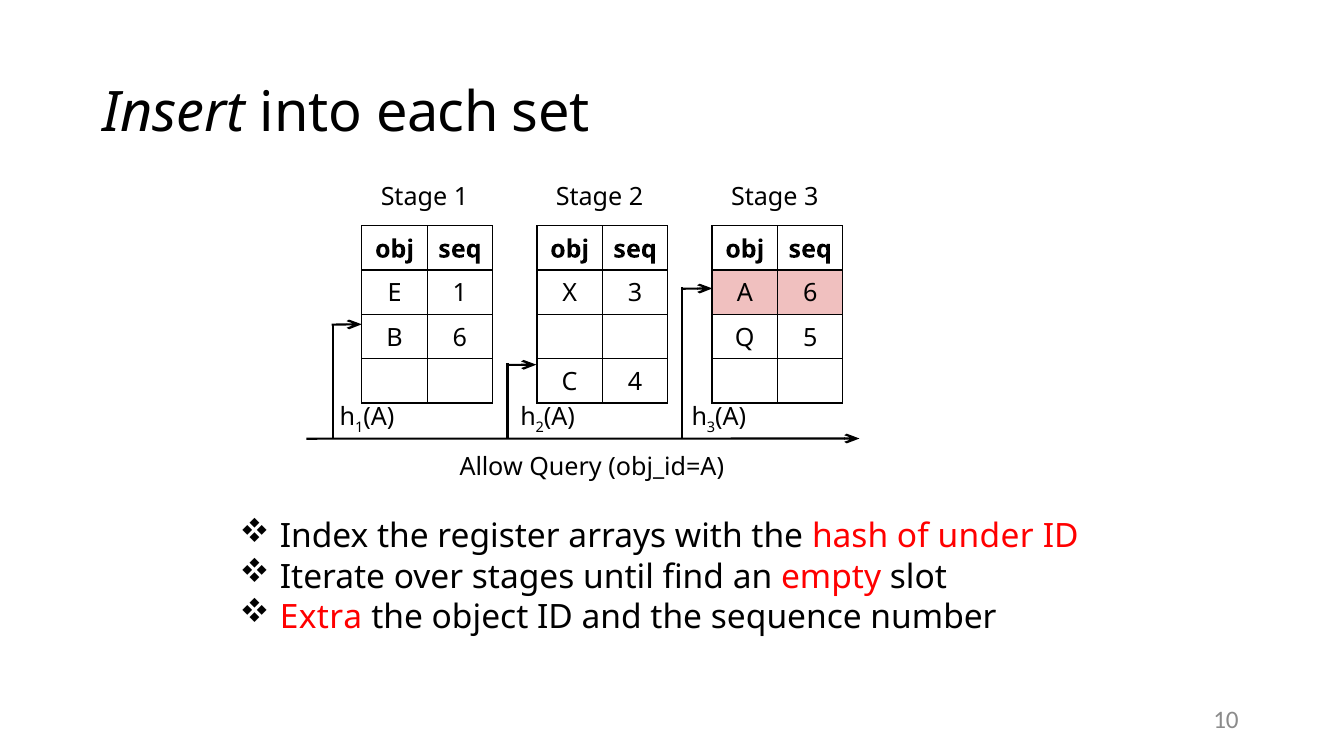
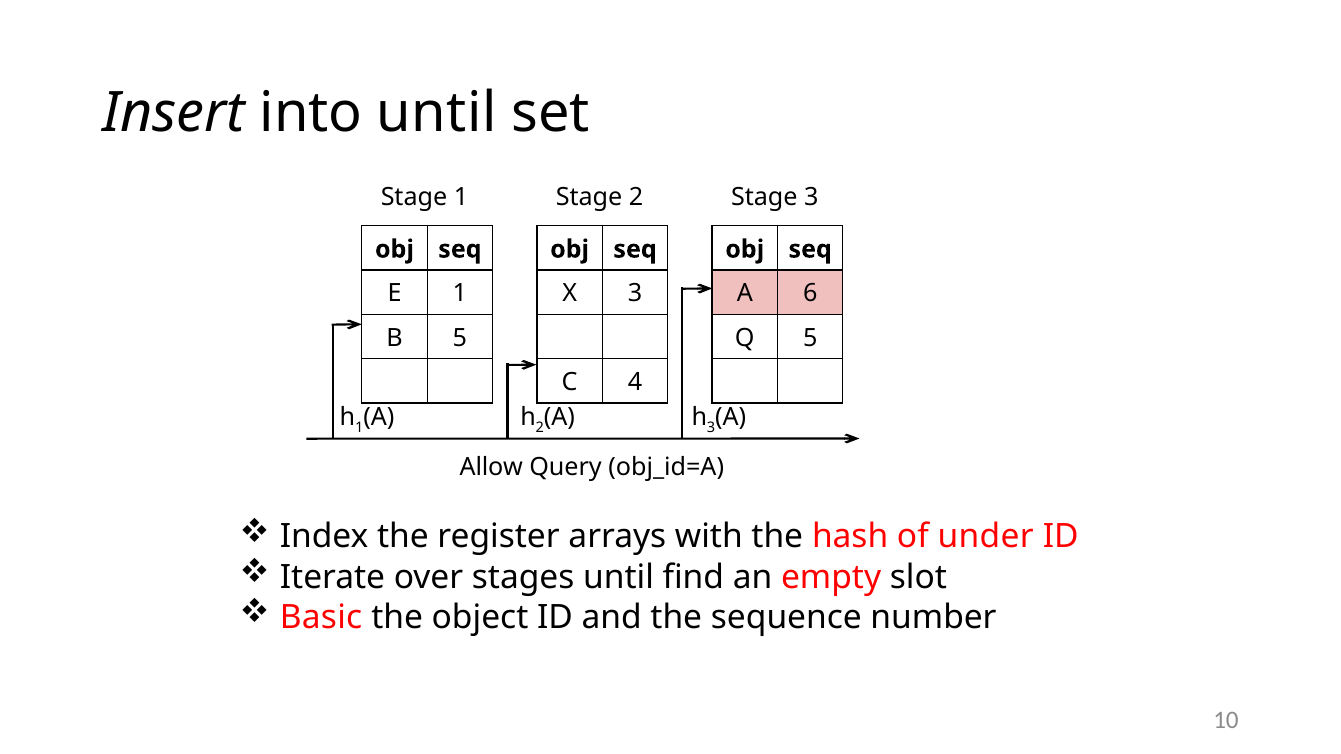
into each: each -> until
B 6: 6 -> 5
Extra: Extra -> Basic
